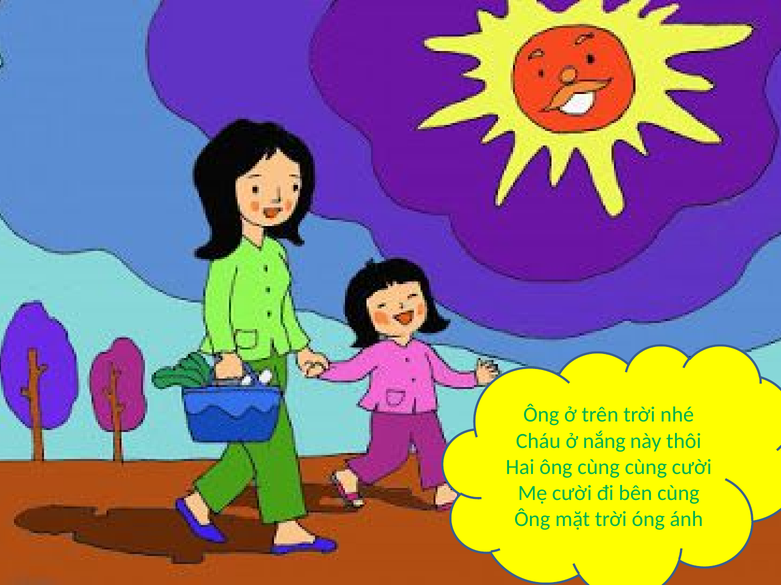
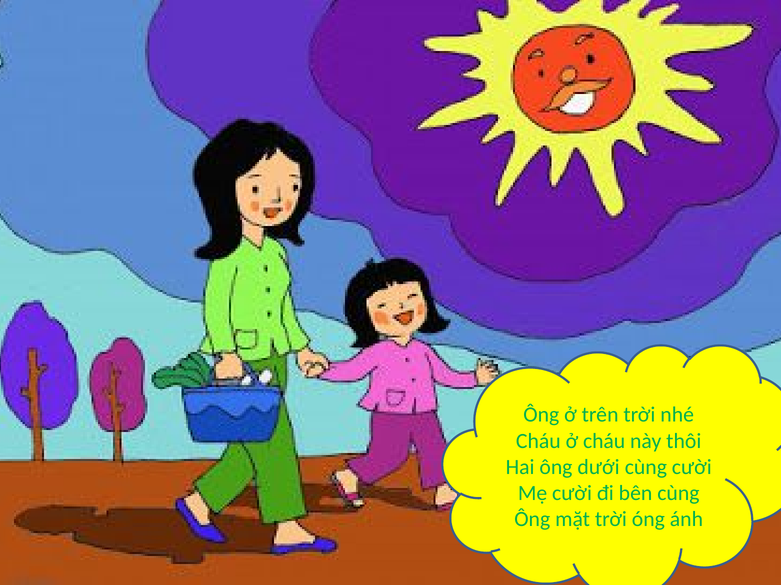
ở nắng: nắng -> cháu
ông cùng: cùng -> dưới
